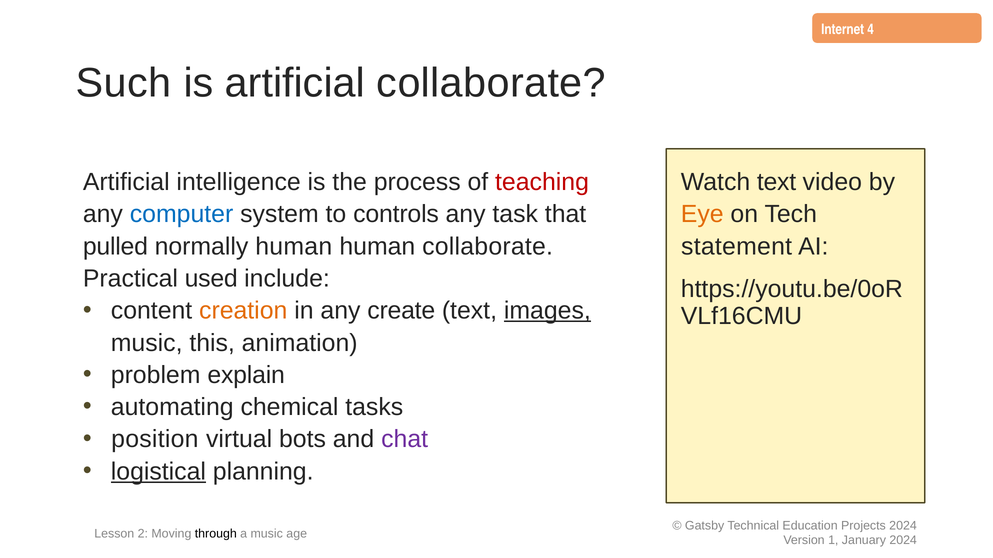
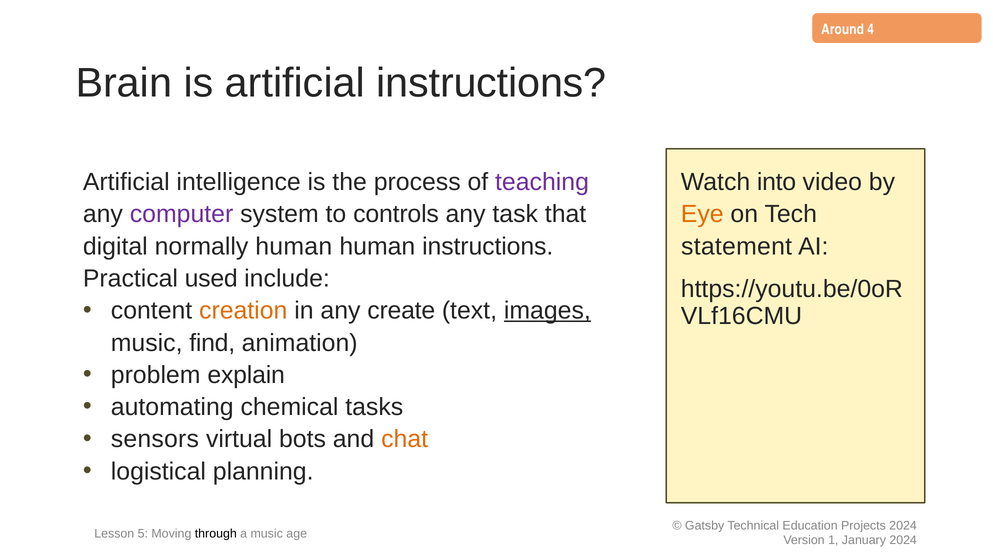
Internet: Internet -> Around
Such: Such -> Brain
artificial collaborate: collaborate -> instructions
teaching colour: red -> purple
Watch text: text -> into
computer colour: blue -> purple
pulled: pulled -> digital
human collaborate: collaborate -> instructions
this: this -> find
position: position -> sensors
chat colour: purple -> orange
logistical underline: present -> none
2: 2 -> 5
